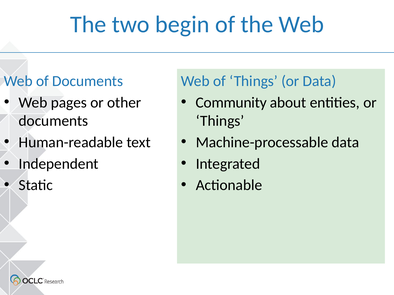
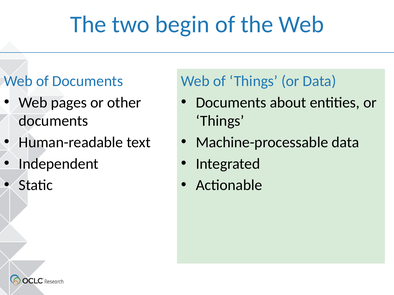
Community at (231, 103): Community -> Documents
